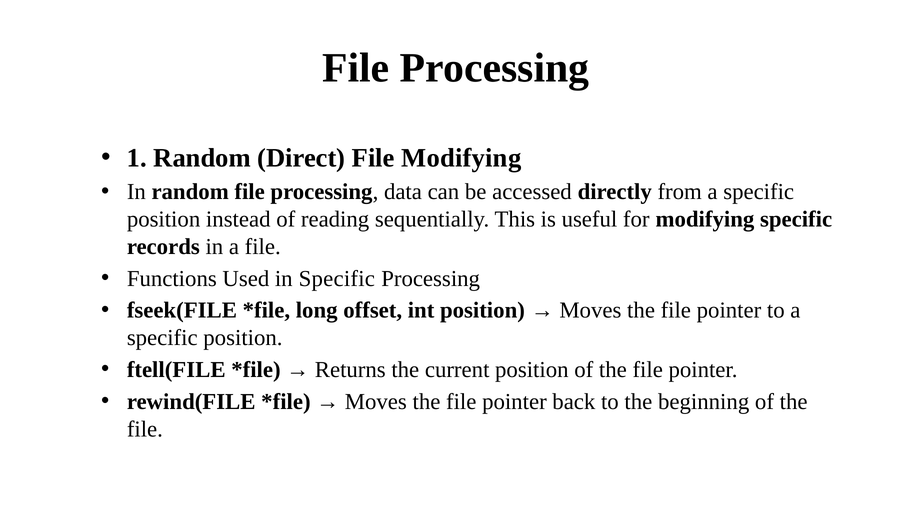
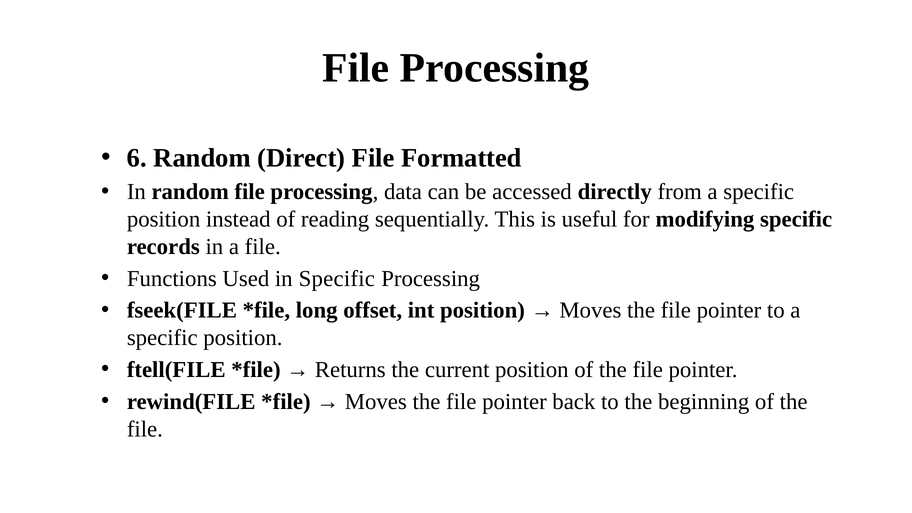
1: 1 -> 6
File Modifying: Modifying -> Formatted
